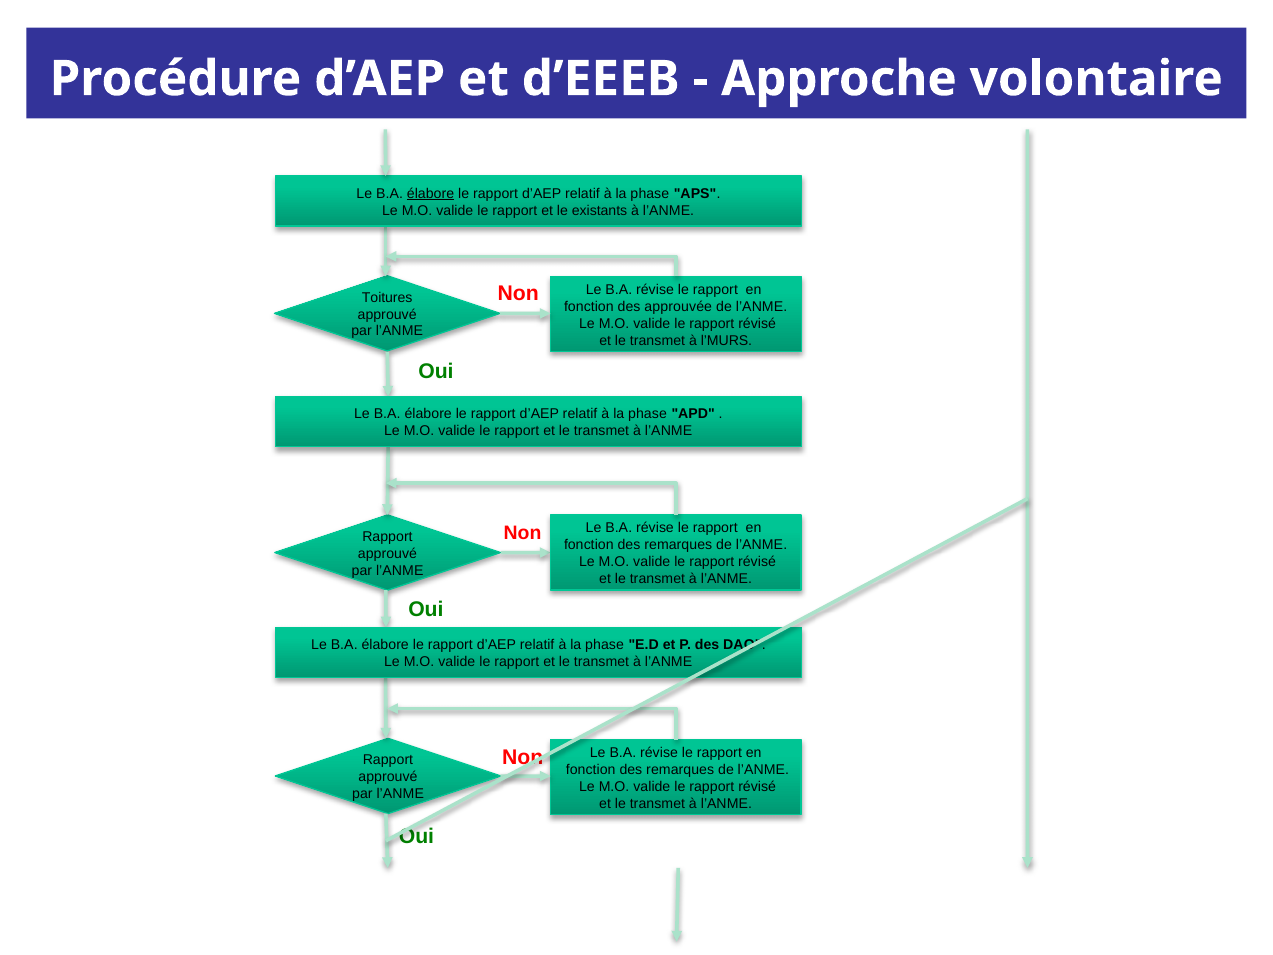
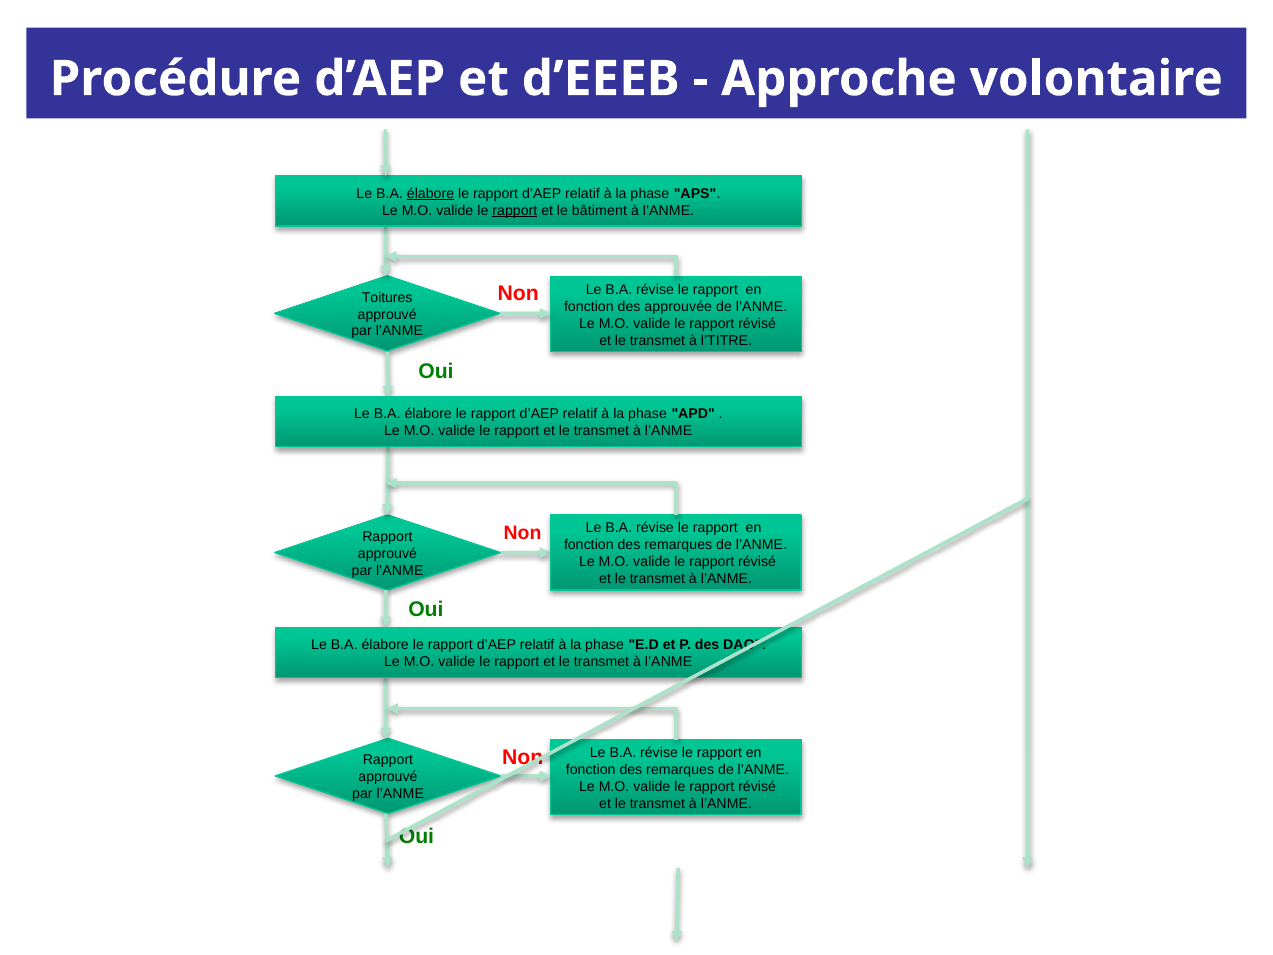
rapport at (515, 210) underline: none -> present
existants: existants -> bâtiment
l’MURS: l’MURS -> l’TITRE
